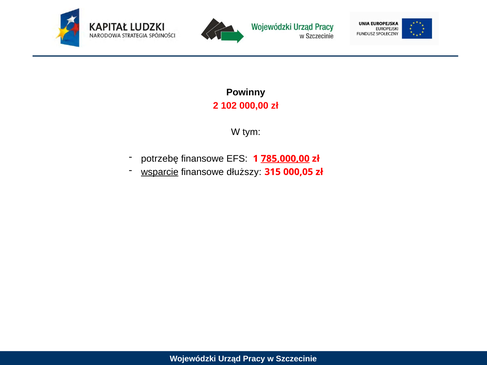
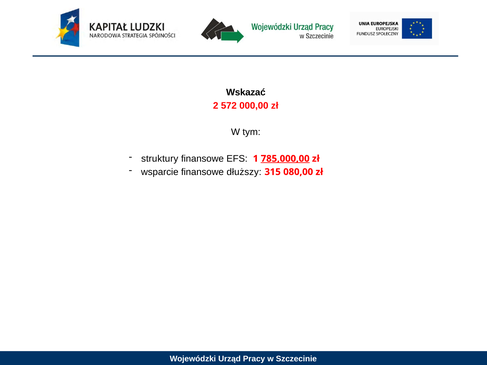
Powinny: Powinny -> Wskazać
102: 102 -> 572
potrzebę: potrzebę -> struktury
wsparcie underline: present -> none
000,05: 000,05 -> 080,00
